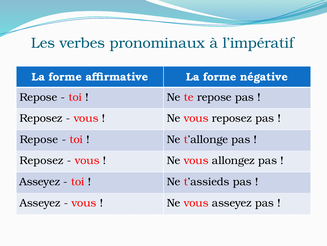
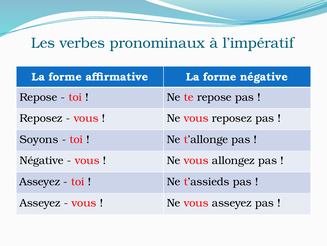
Repose at (39, 139): Repose -> Soyons
Reposez at (42, 160): Reposez -> Négative
